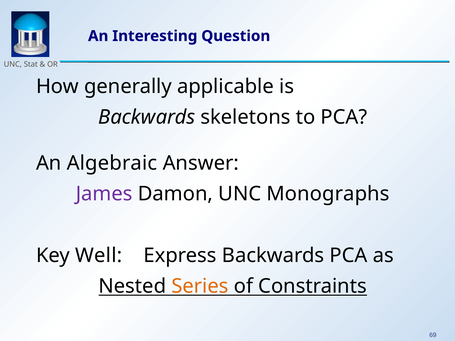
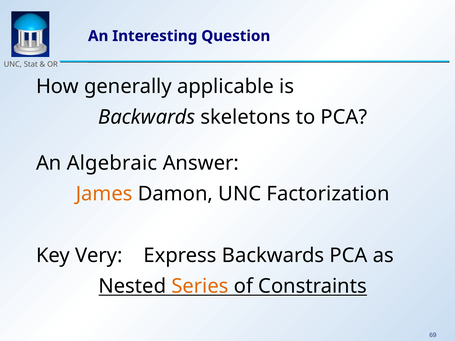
James colour: purple -> orange
Monographs: Monographs -> Factorization
Well: Well -> Very
